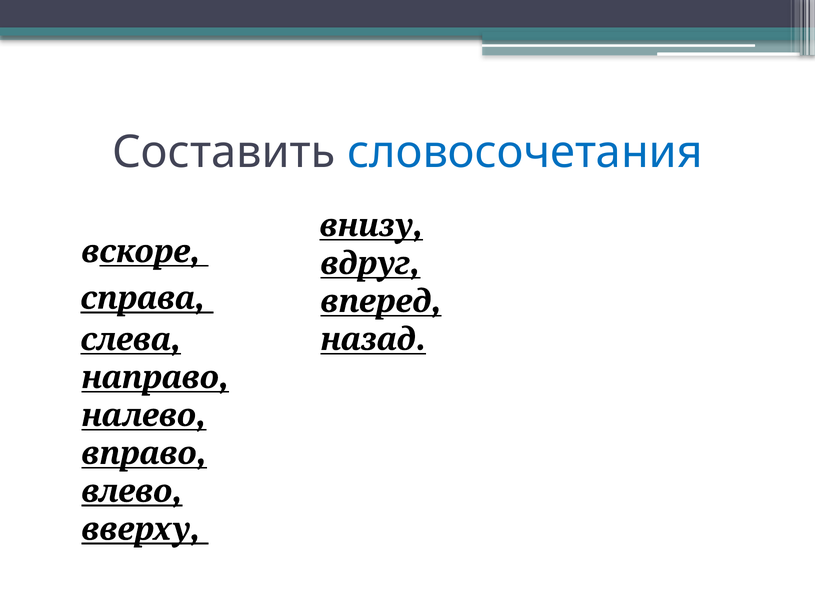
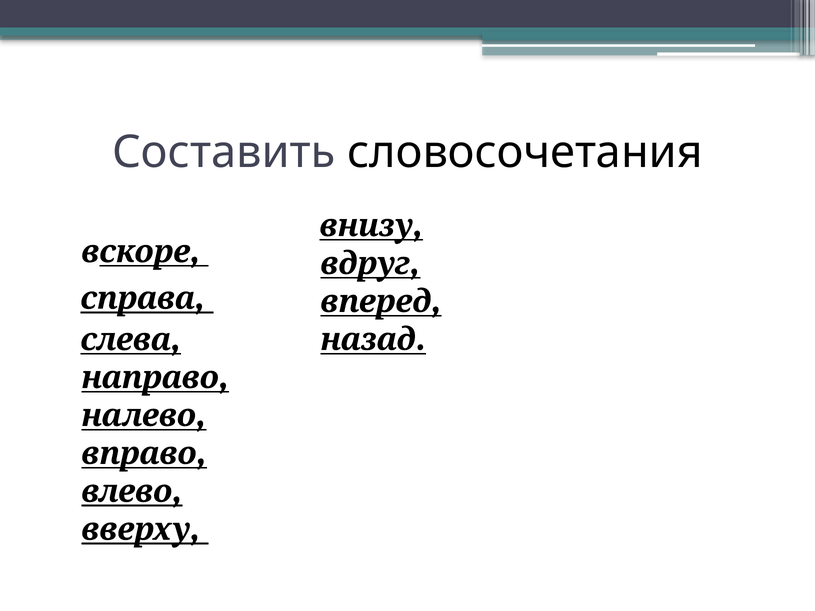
словосочетания colour: blue -> black
